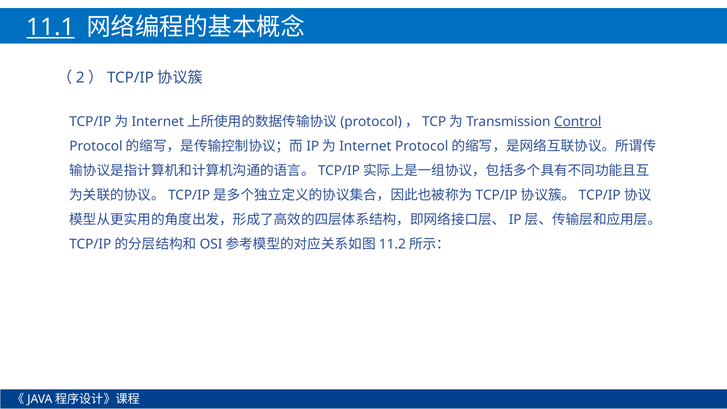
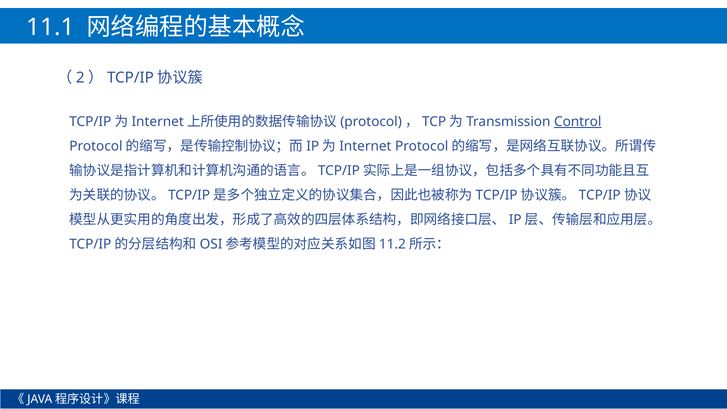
11.1 underline: present -> none
